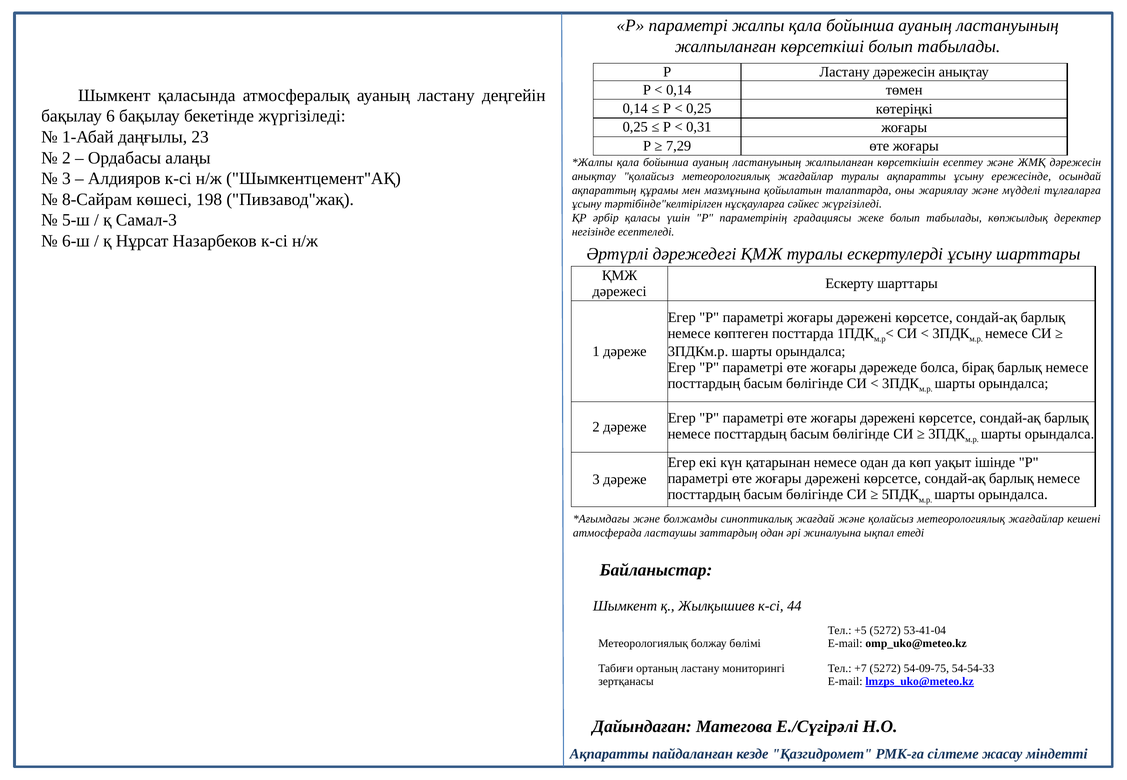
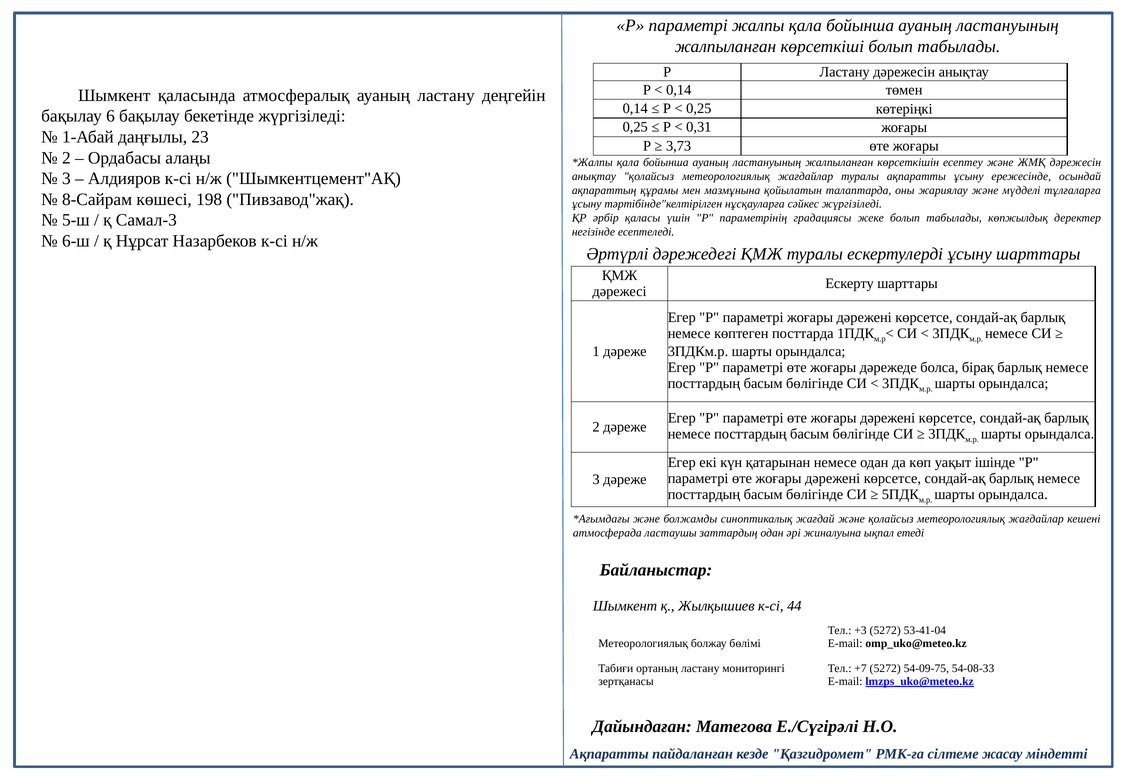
7,29: 7,29 -> 3,73
+5: +5 -> +3
54-54-33: 54-54-33 -> 54-08-33
